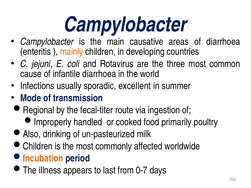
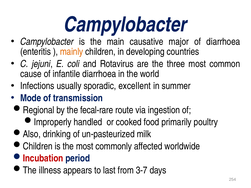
areas: areas -> major
fecal-titer: fecal-titer -> fecal-rare
Incubation colour: orange -> red
0-7: 0-7 -> 3-7
